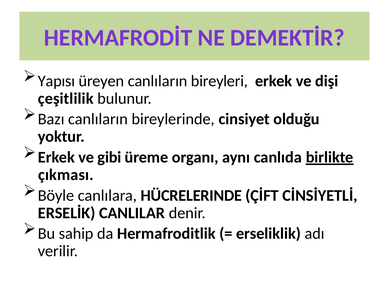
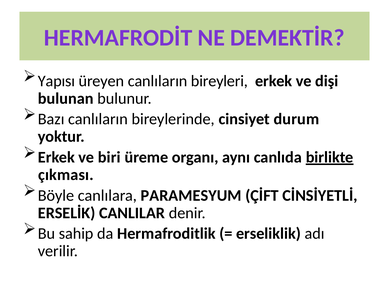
çeşitlilik: çeşitlilik -> bulunan
olduğu: olduğu -> durum
gibi: gibi -> biri
HÜCRELERINDE: HÜCRELERINDE -> PARAMESYUM
